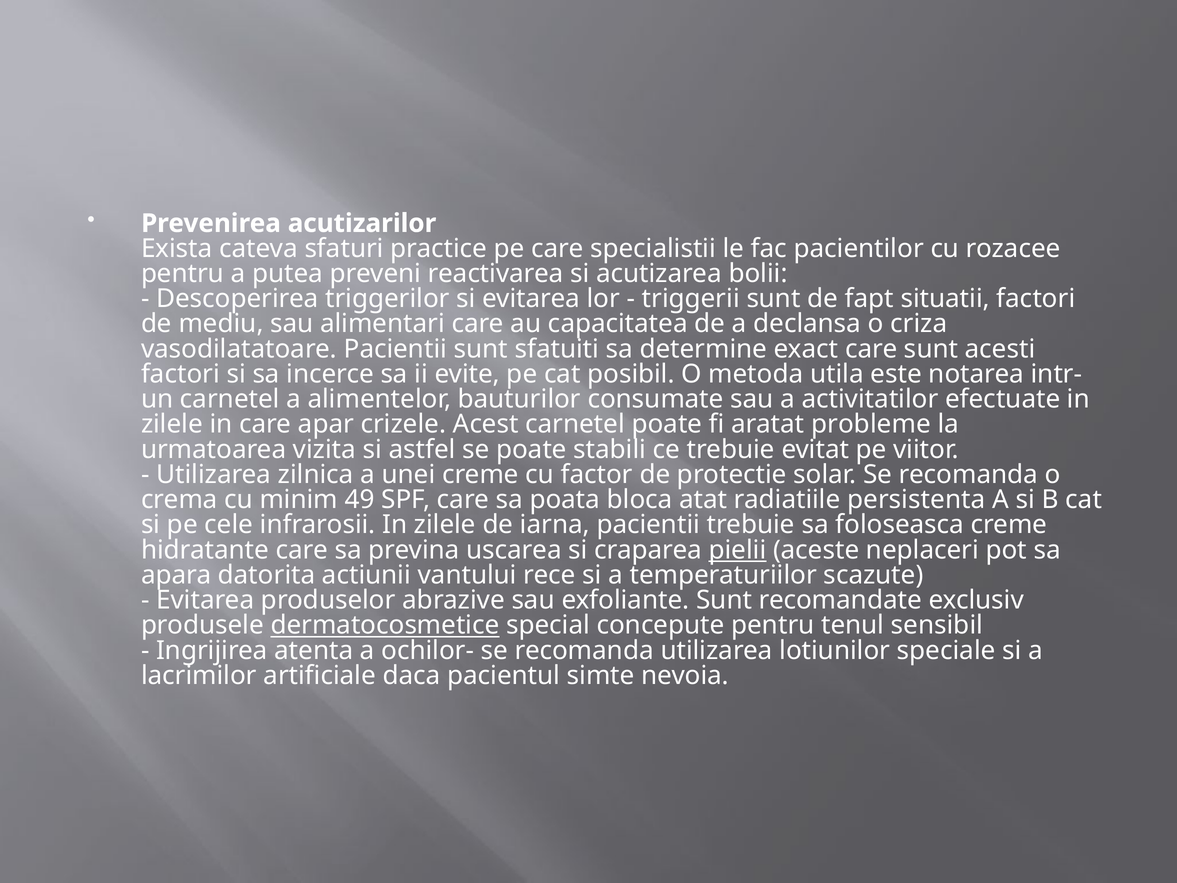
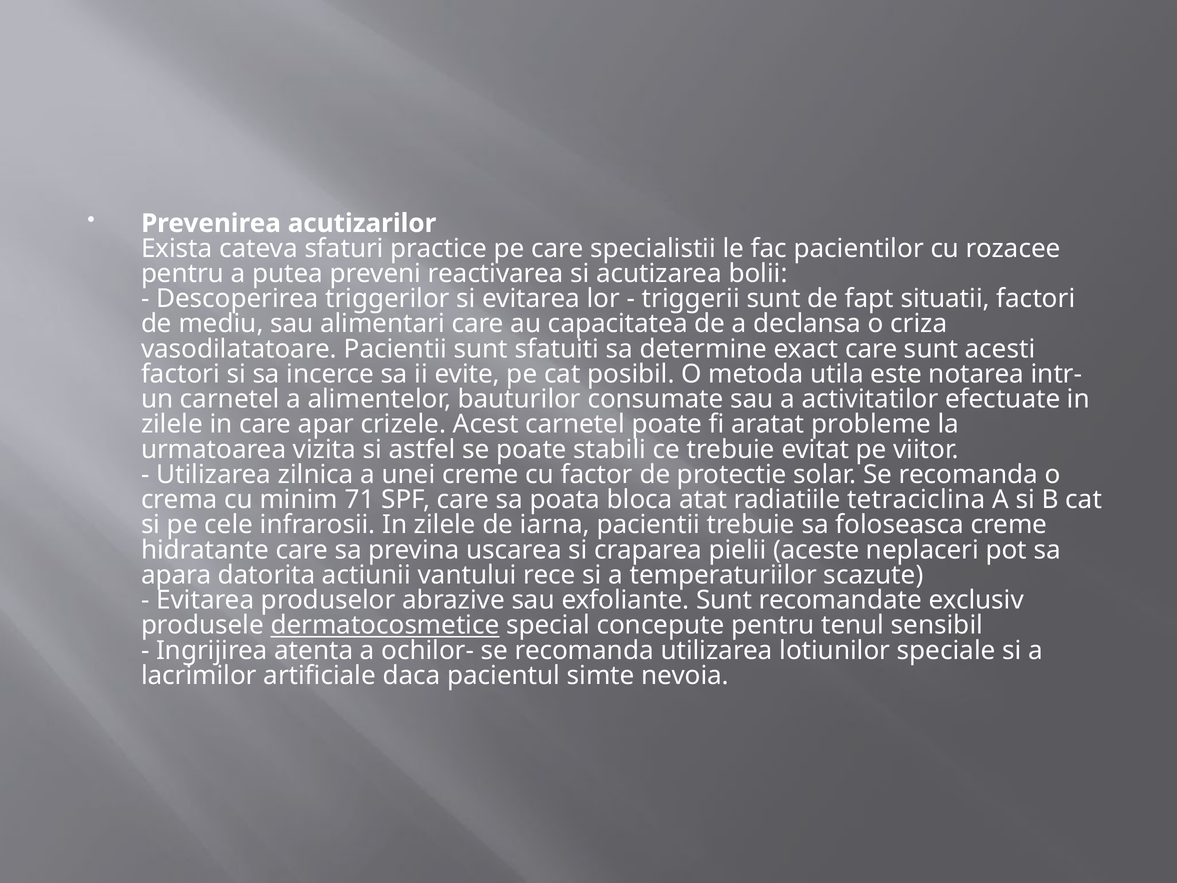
49: 49 -> 71
persistenta: persistenta -> tetraciclina
pielii underline: present -> none
